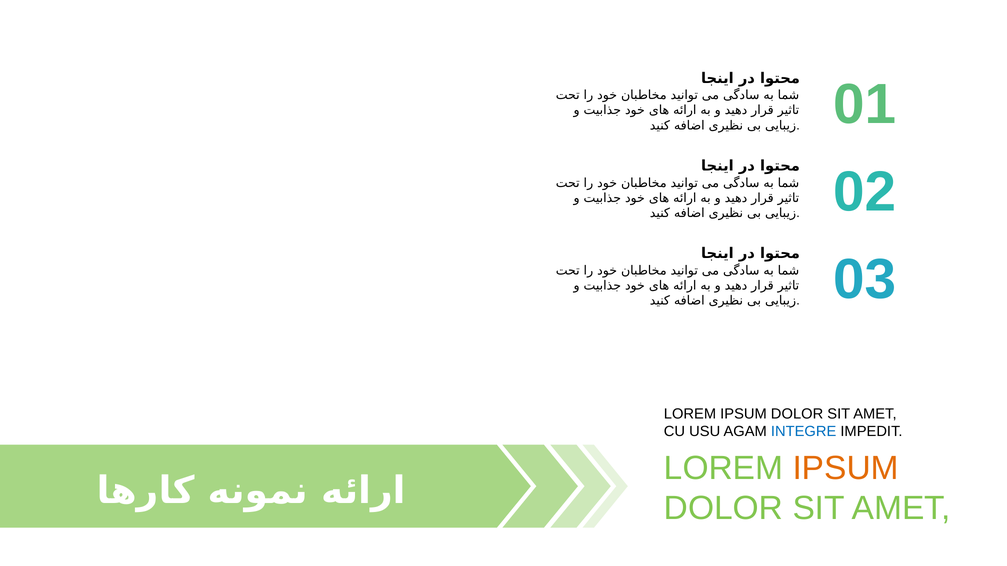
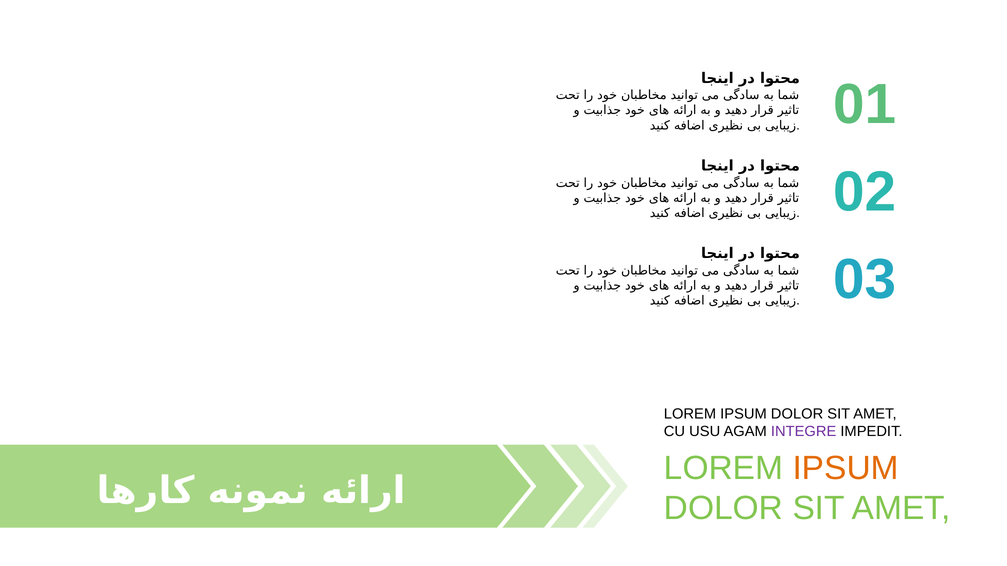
INTEGRE colour: blue -> purple
